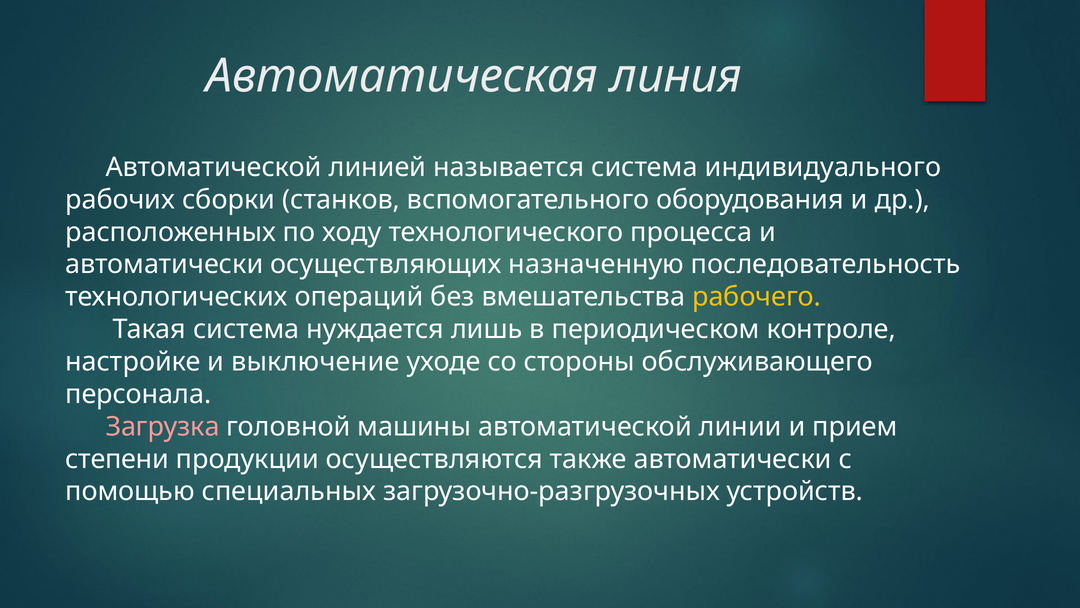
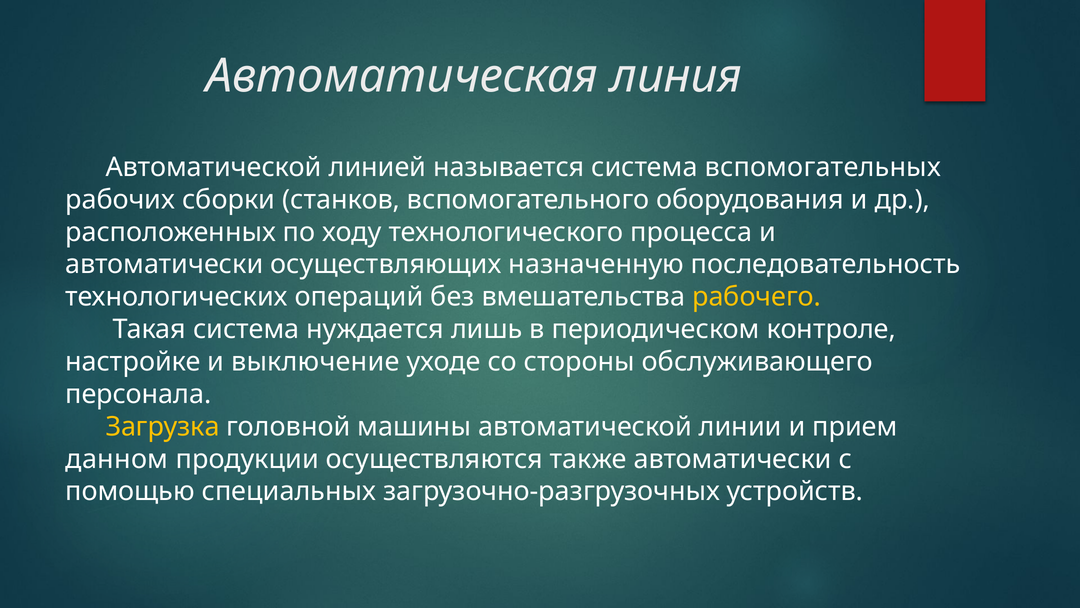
индивидуального: индивидуального -> вспомогательных
Загрузка colour: pink -> yellow
степени: степени -> данном
